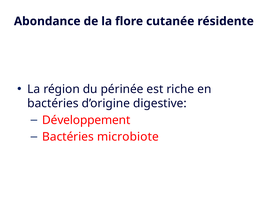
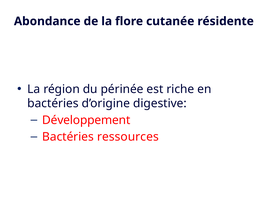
microbiote: microbiote -> ressources
